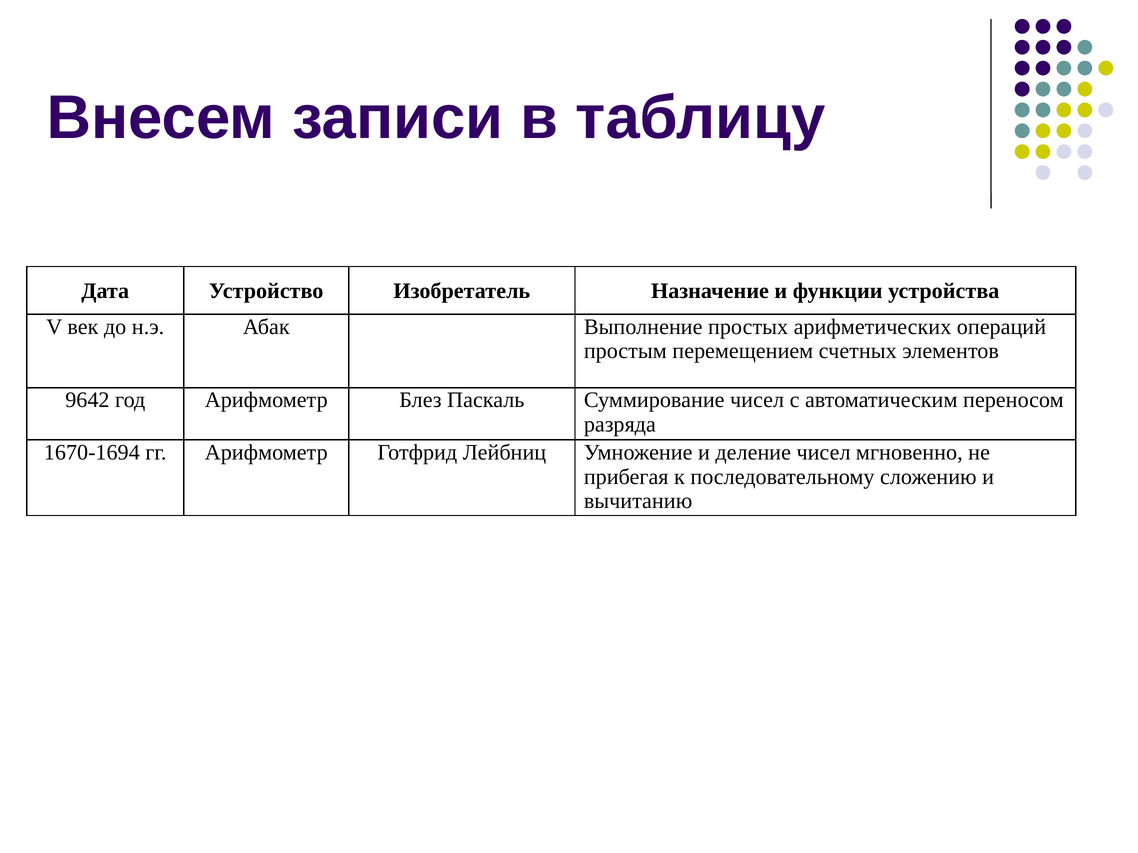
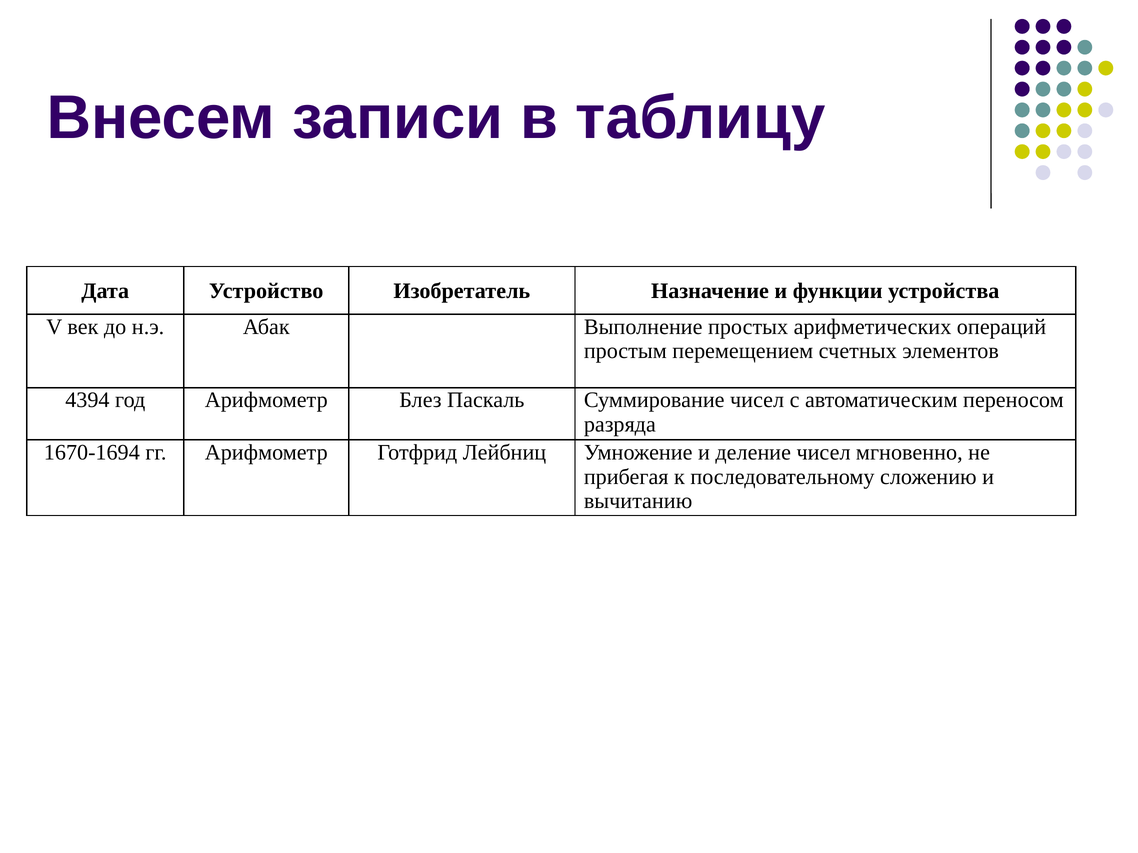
9642: 9642 -> 4394
